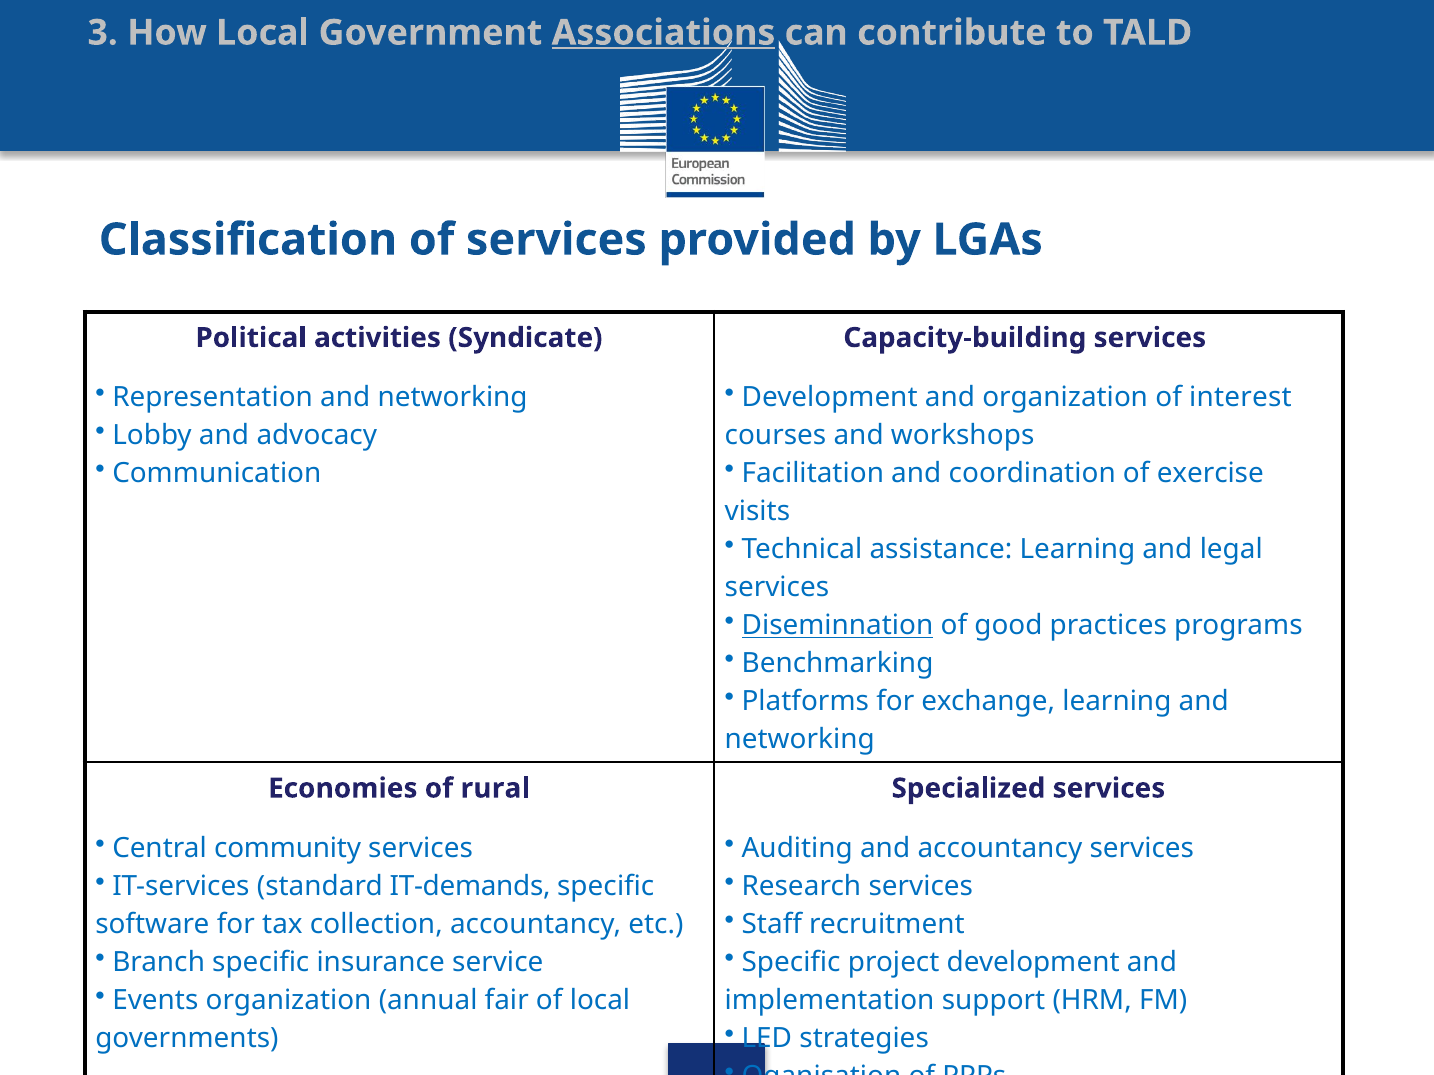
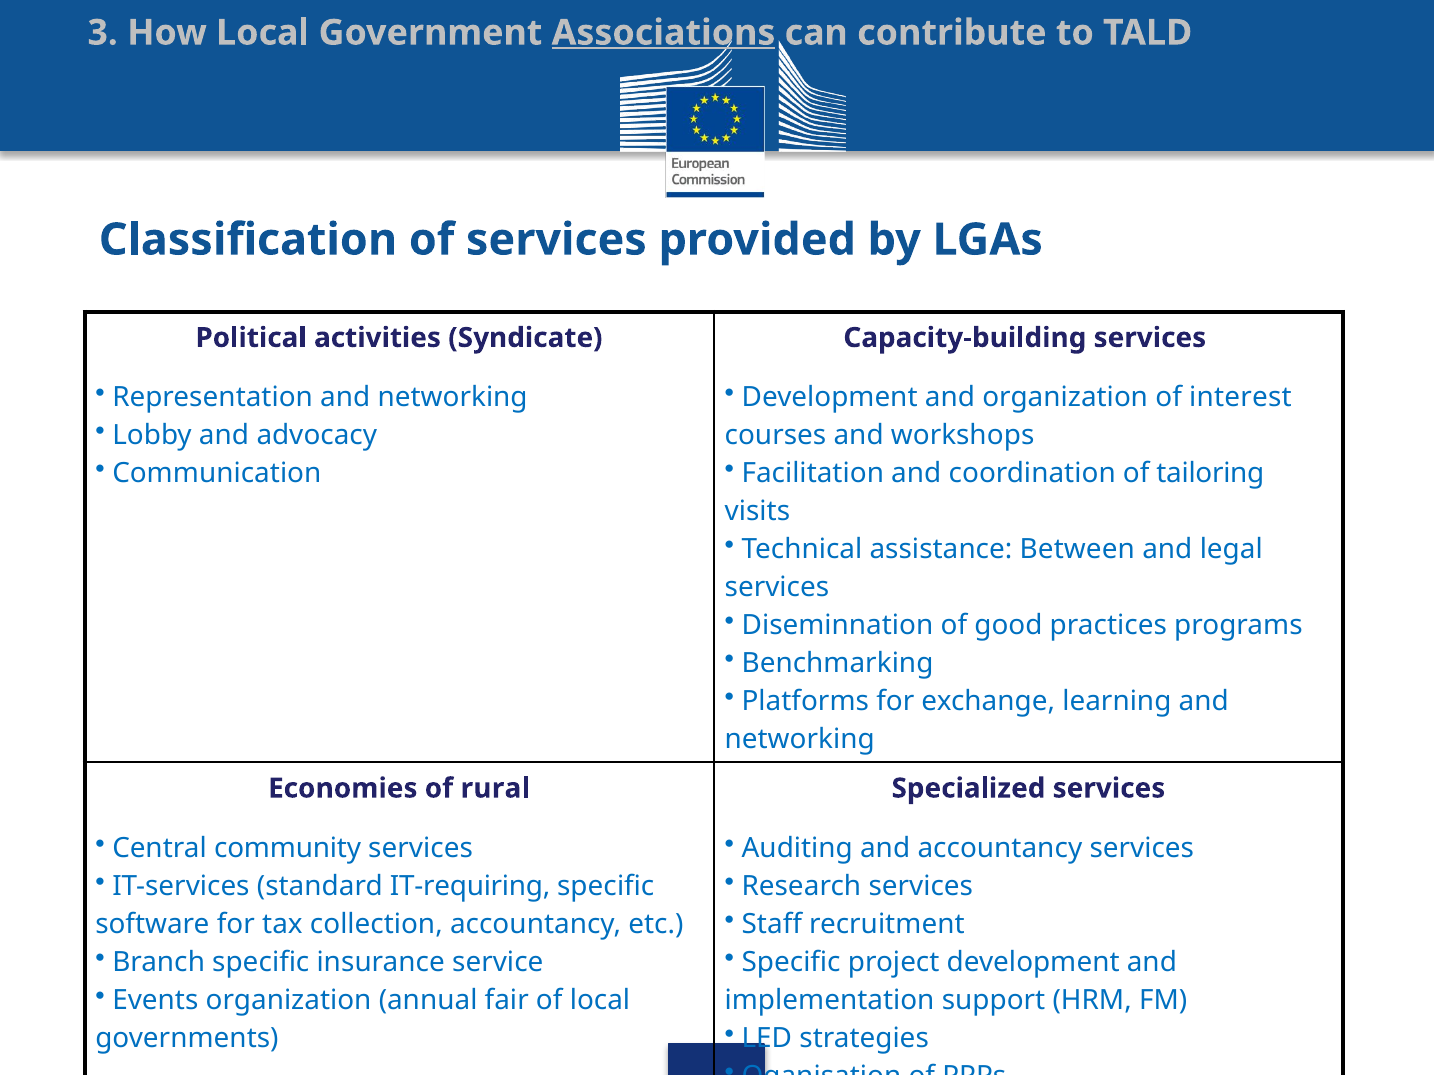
exercise: exercise -> tailoring
assistance Learning: Learning -> Between
Diseminnation underline: present -> none
IT-demands: IT-demands -> IT-requiring
